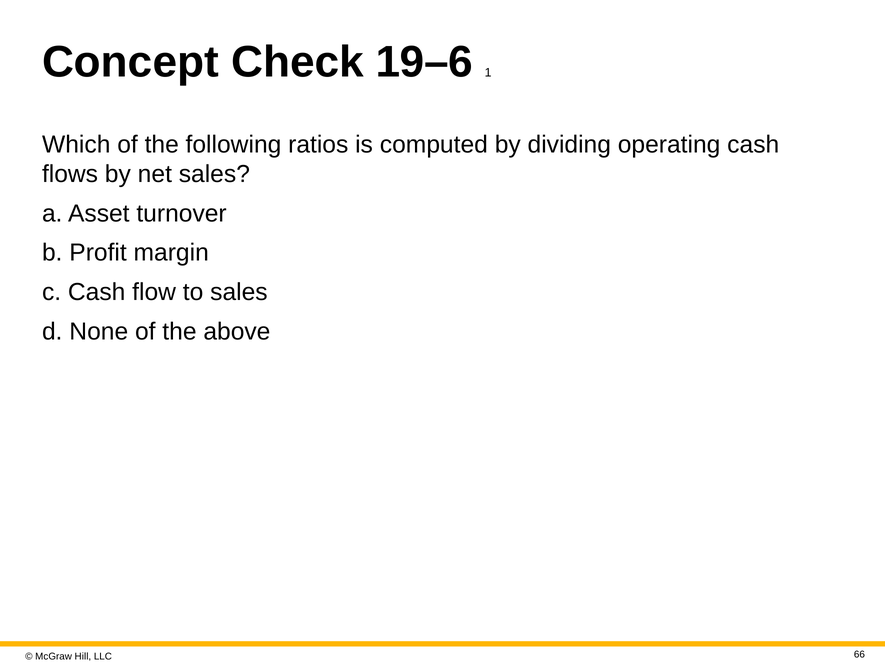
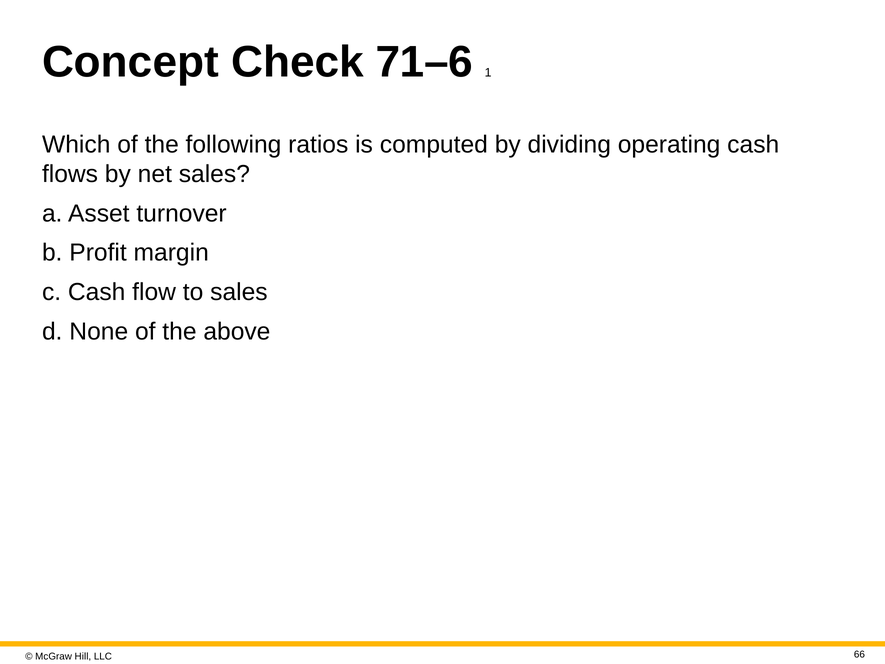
19–6: 19–6 -> 71–6
